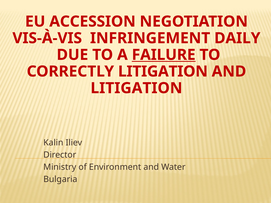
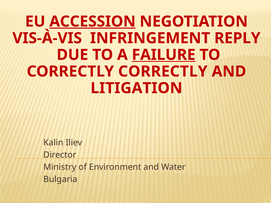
ACCESSION underline: none -> present
DAILY: DAILY -> REPLY
CORRECTLY LITIGATION: LITIGATION -> CORRECTLY
